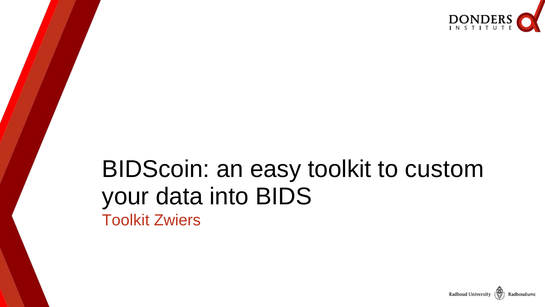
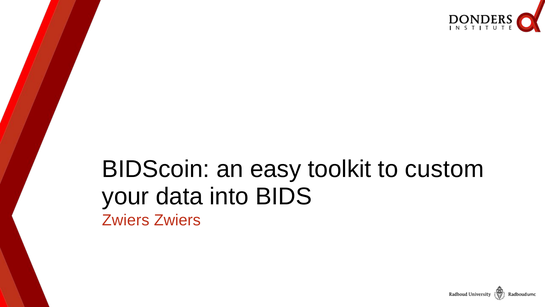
Toolkit at (126, 220): Toolkit -> Zwiers
